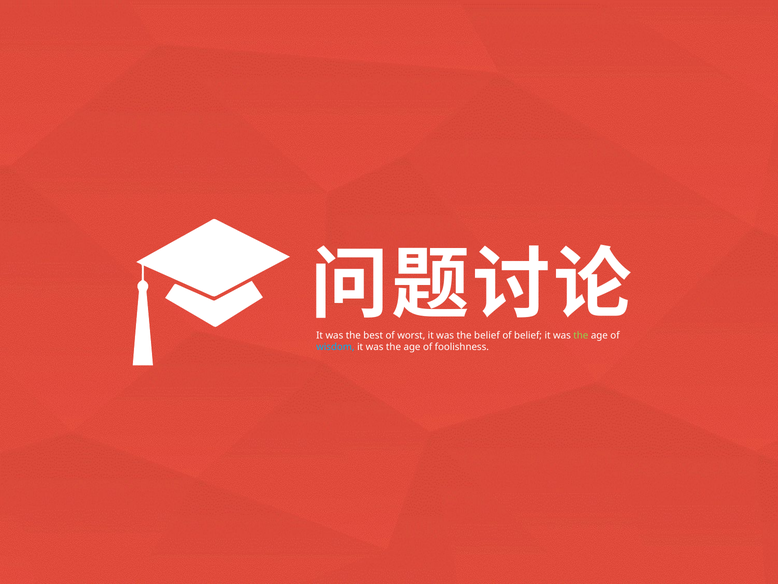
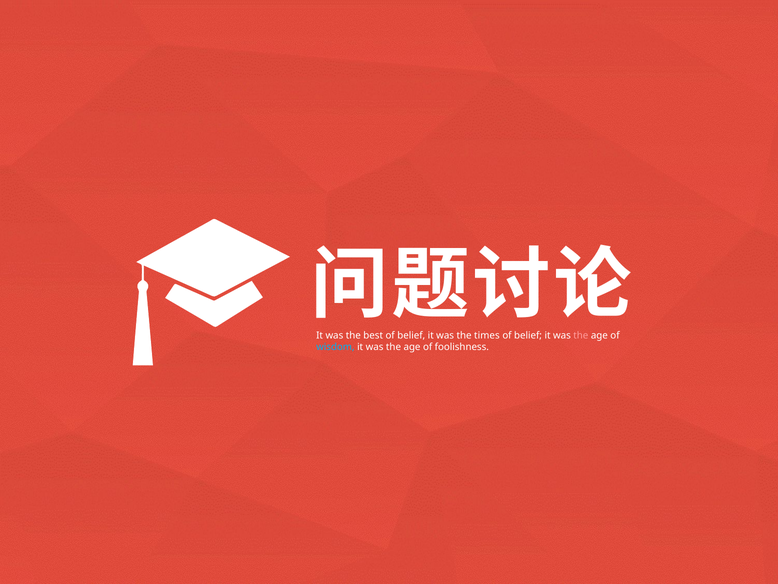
best of worst: worst -> belief
the belief: belief -> times
the at (581, 335) colour: light green -> pink
